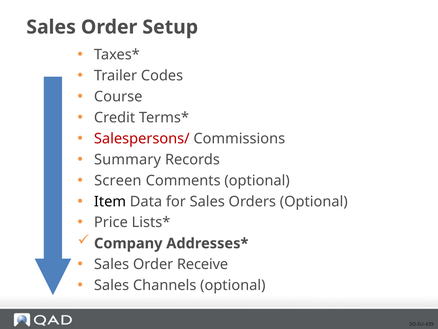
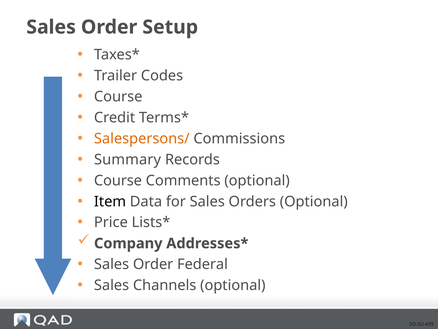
Salespersons/ colour: red -> orange
Screen at (118, 180): Screen -> Course
Receive: Receive -> Federal
